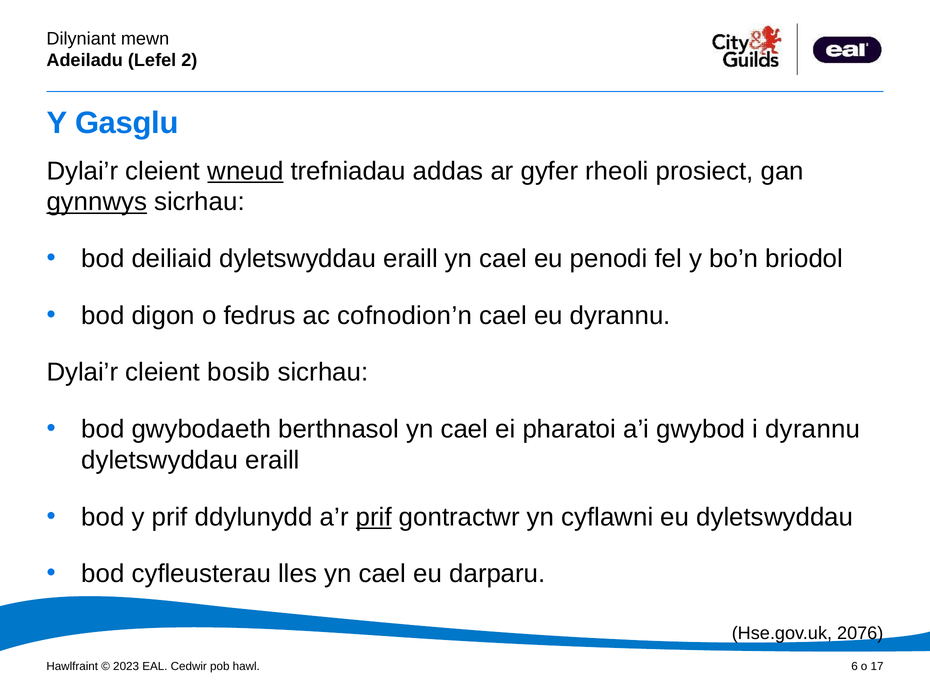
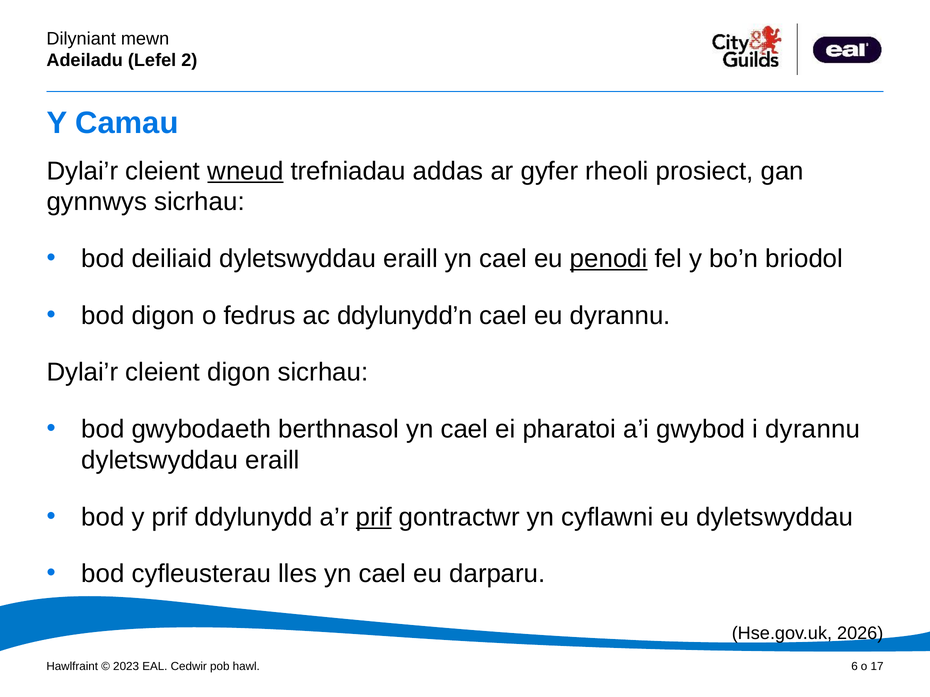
Gasglu: Gasglu -> Camau
gynnwys underline: present -> none
penodi underline: none -> present
cofnodion’n: cofnodion’n -> ddylunydd’n
cleient bosib: bosib -> digon
2076: 2076 -> 2026
